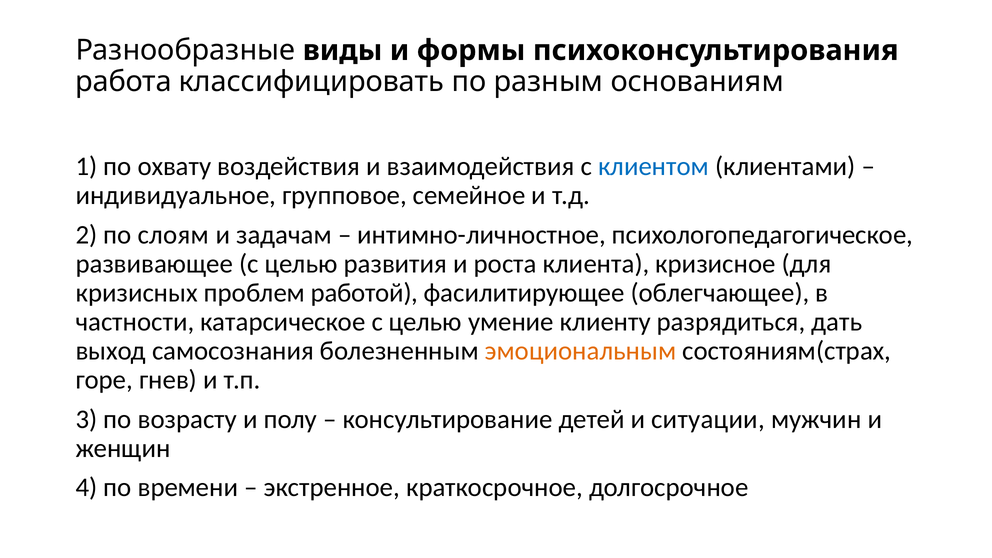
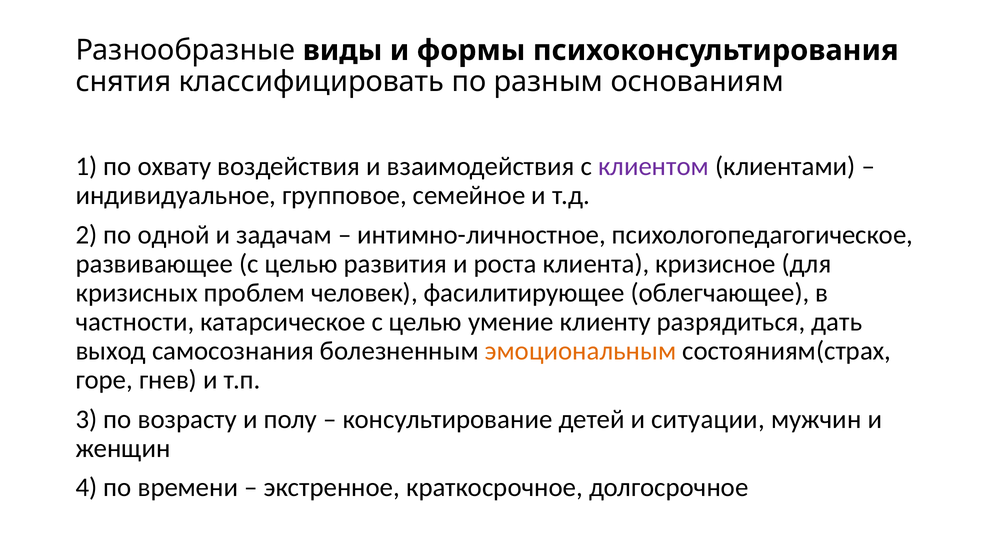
работа: работа -> снятия
клиентом colour: blue -> purple
слоям: слоям -> одной
работой: работой -> человек
